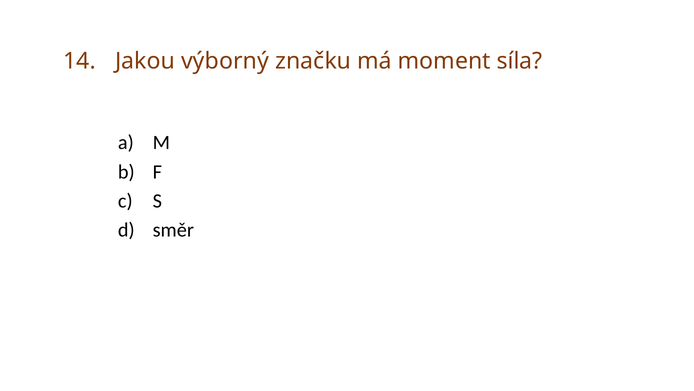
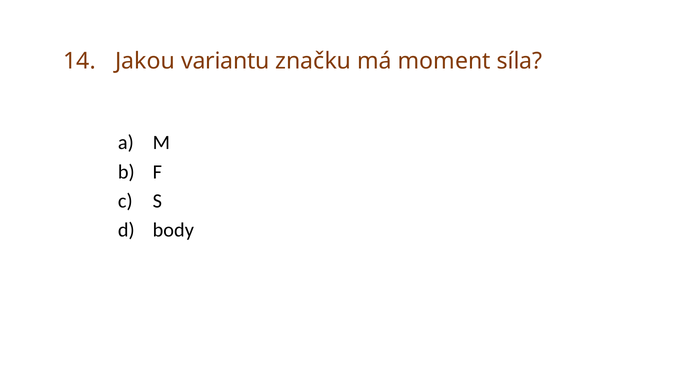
výborný: výborný -> variantu
směr: směr -> body
